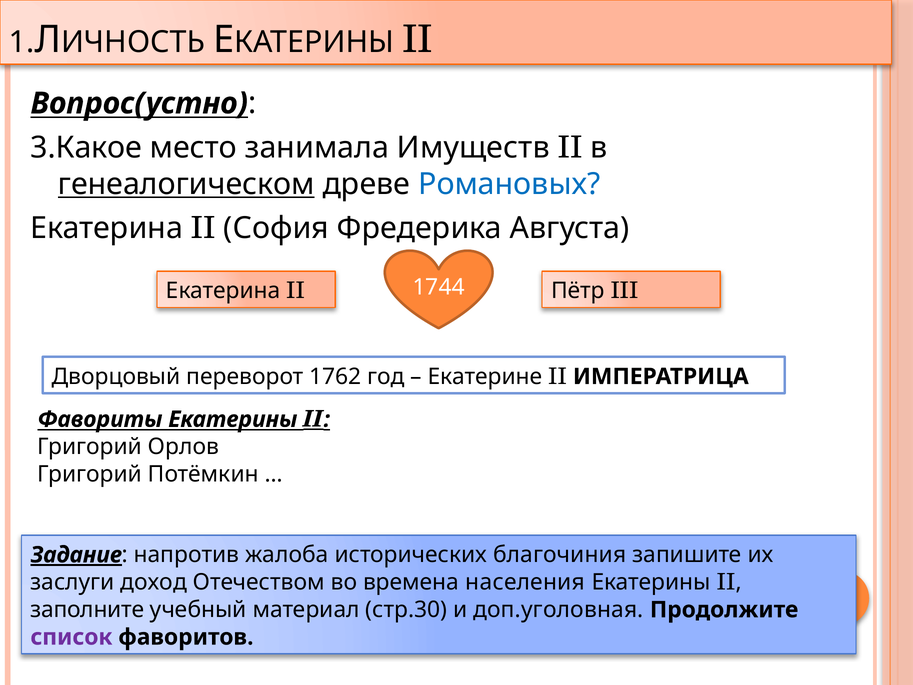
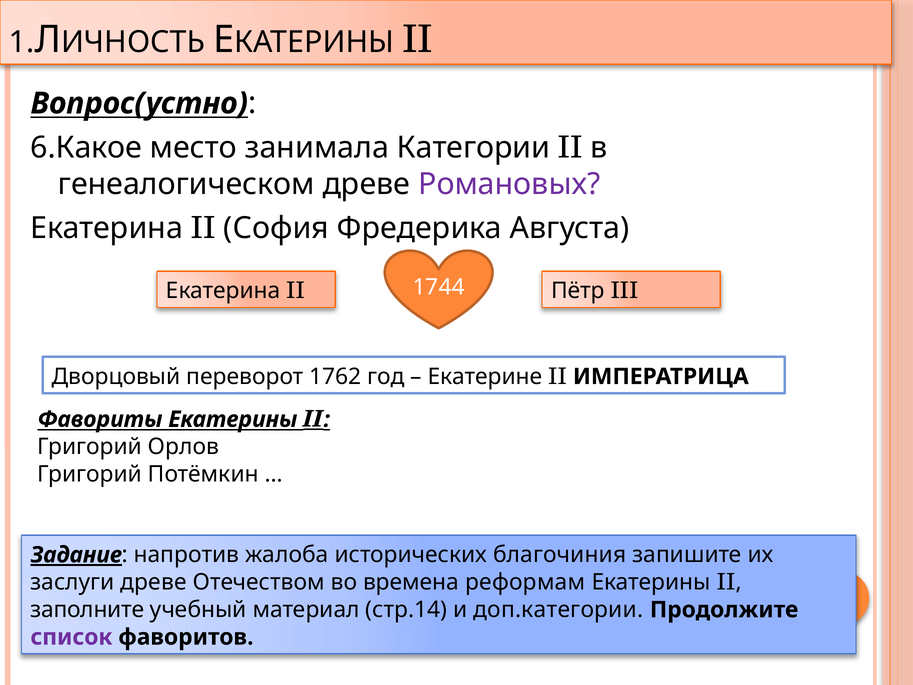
3.Какое: 3.Какое -> 6.Какое
Имуществ: Имуществ -> Категории
генеалогическом underline: present -> none
Романовых colour: blue -> purple
заслуги доход: доход -> древе
населения: населения -> реформам
стр.30: стр.30 -> стр.14
доп.уголовная: доп.уголовная -> доп.категории
